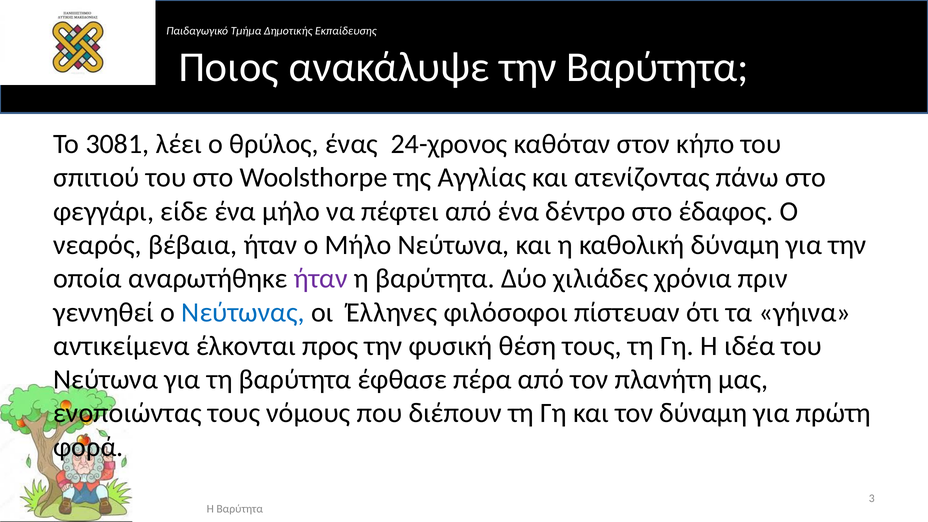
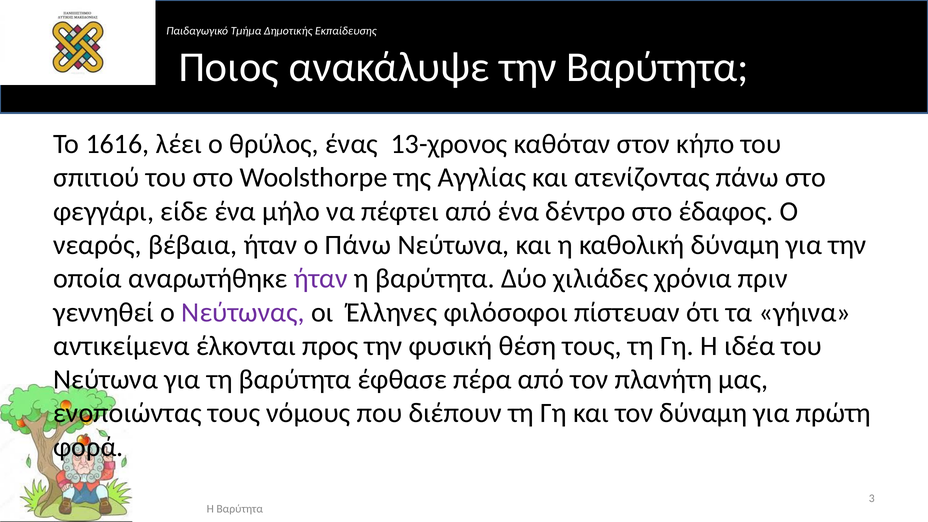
3081: 3081 -> 1616
24-χρονος: 24-χρονος -> 13-χρονος
ο Μήλο: Μήλο -> Πάνω
Νεύτωνας colour: blue -> purple
